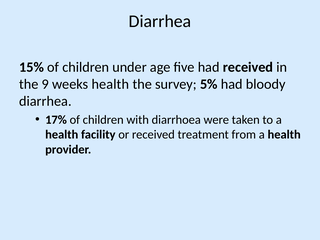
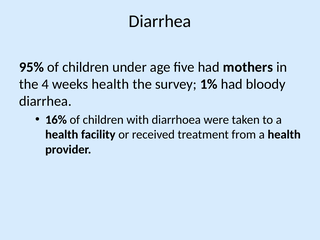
15%: 15% -> 95%
had received: received -> mothers
9: 9 -> 4
5%: 5% -> 1%
17%: 17% -> 16%
